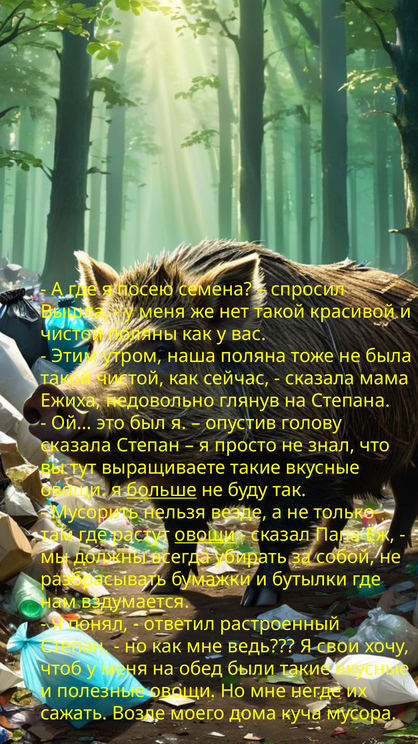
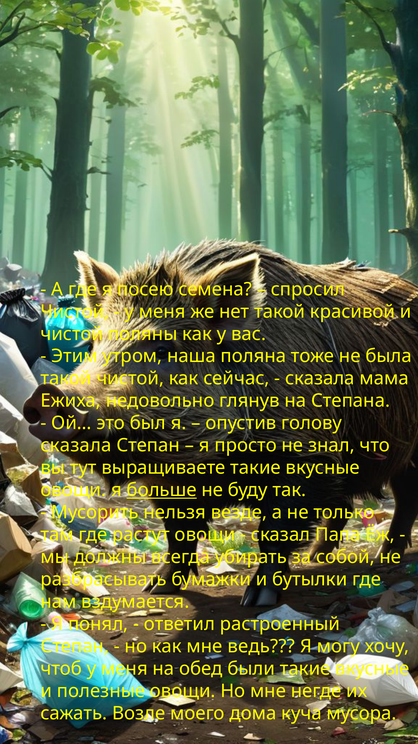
Вышла at (75, 311): Вышла -> Чистой
овощи at (205, 534) underline: present -> none
свои: свои -> могу
